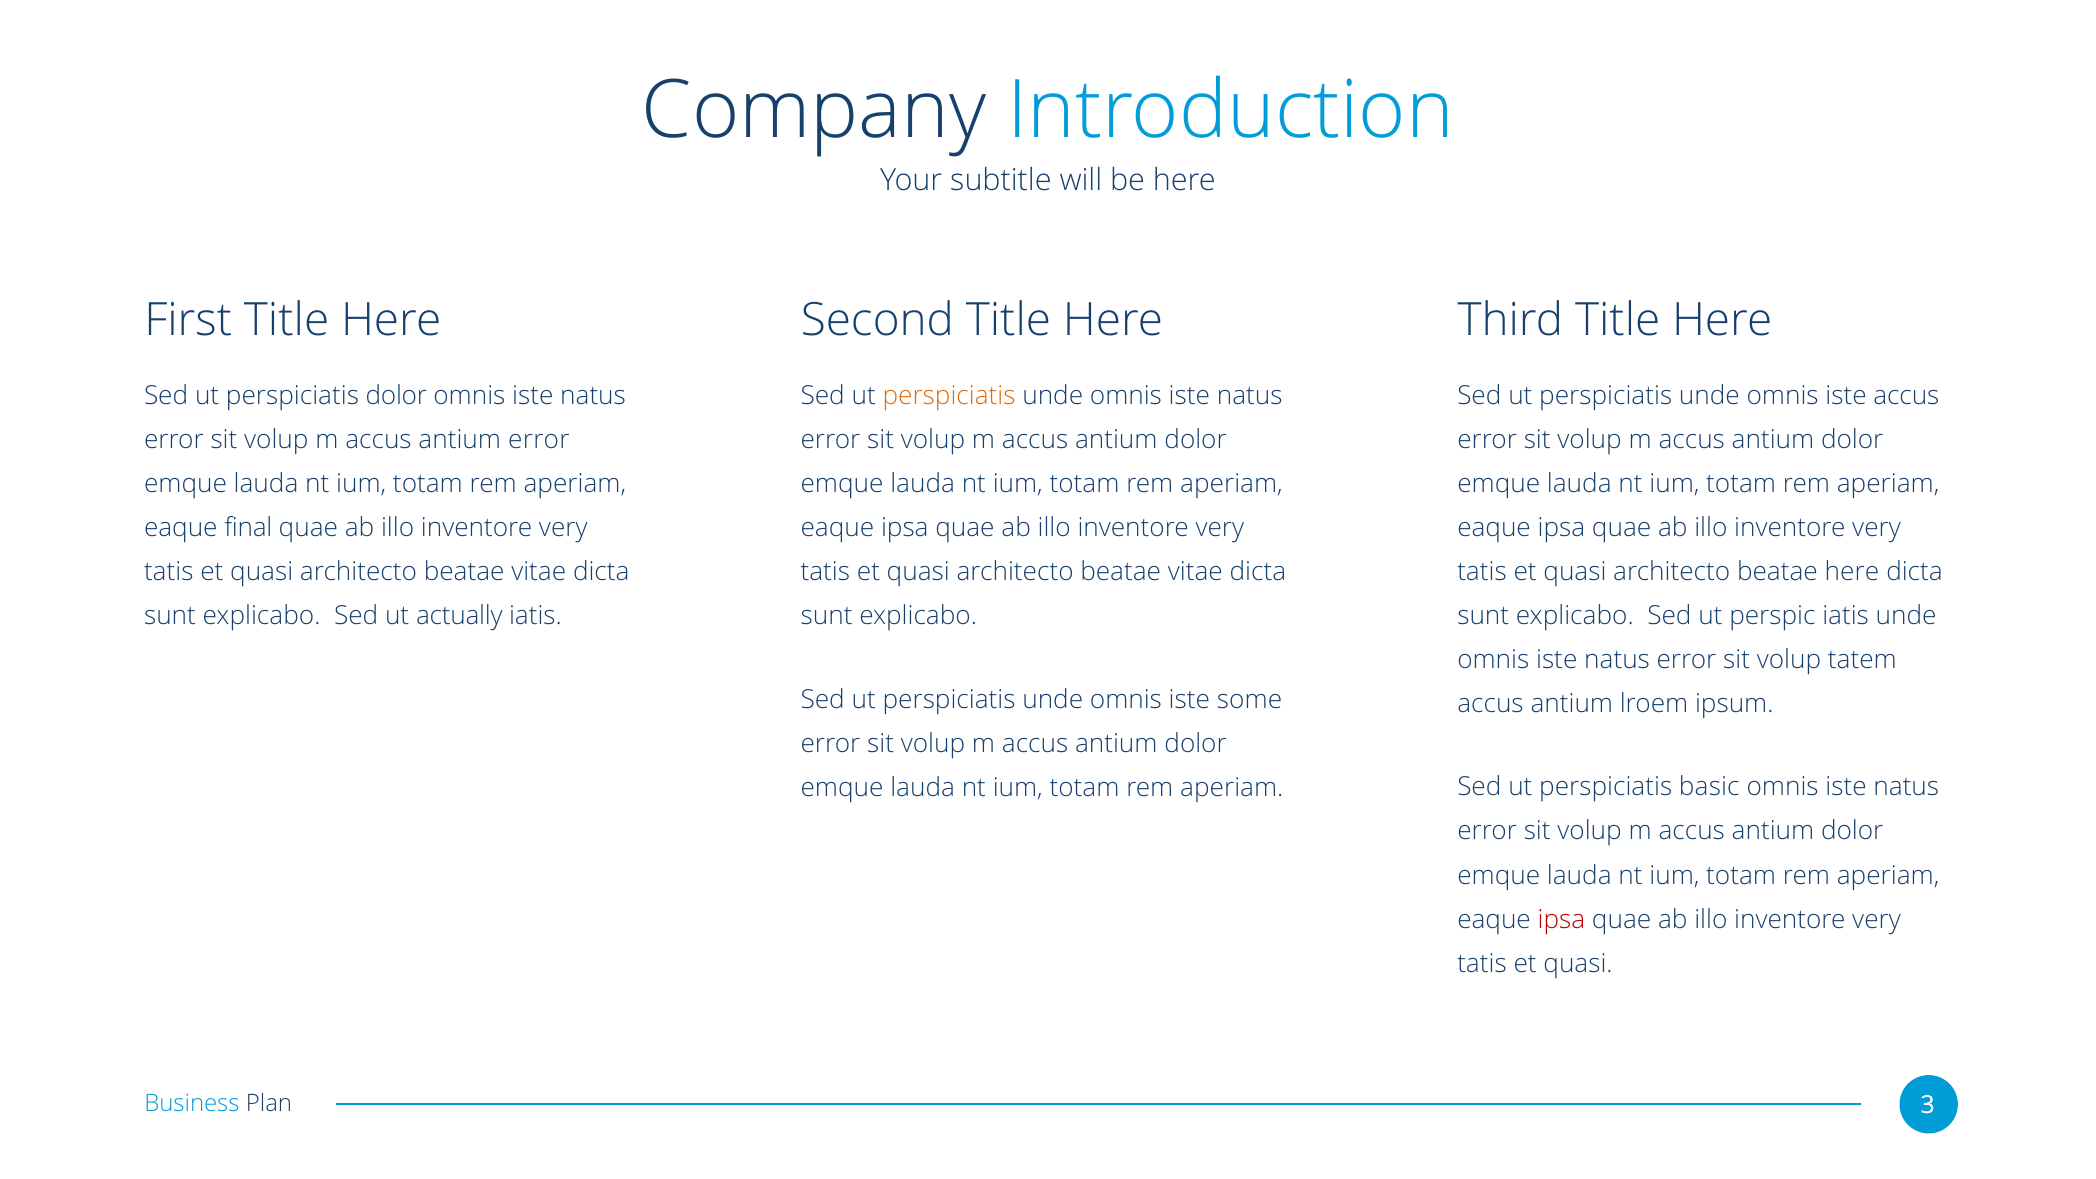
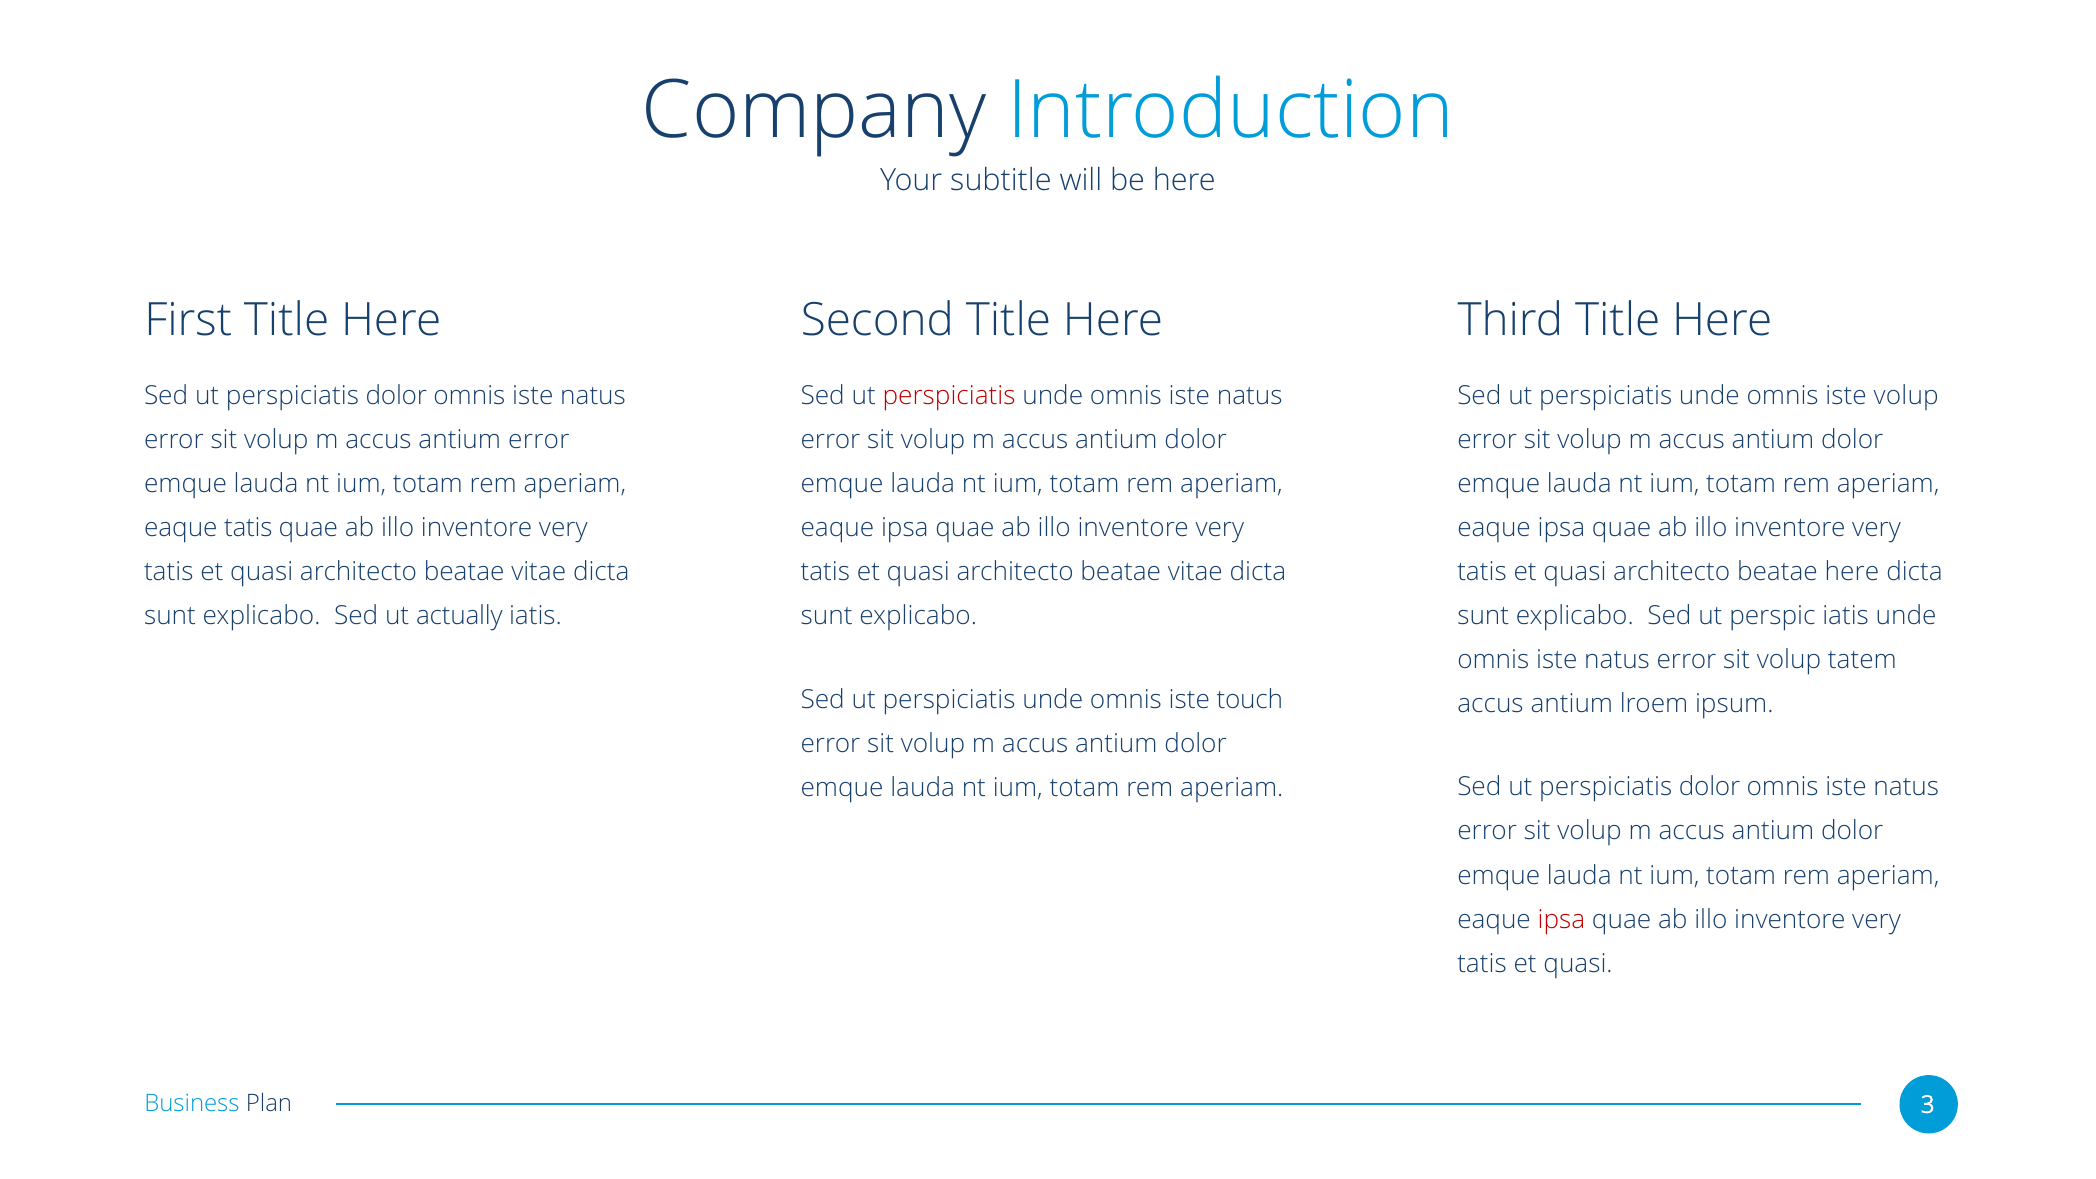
perspiciatis at (949, 396) colour: orange -> red
iste accus: accus -> volup
eaque final: final -> tatis
some: some -> touch
basic at (1709, 787): basic -> dolor
